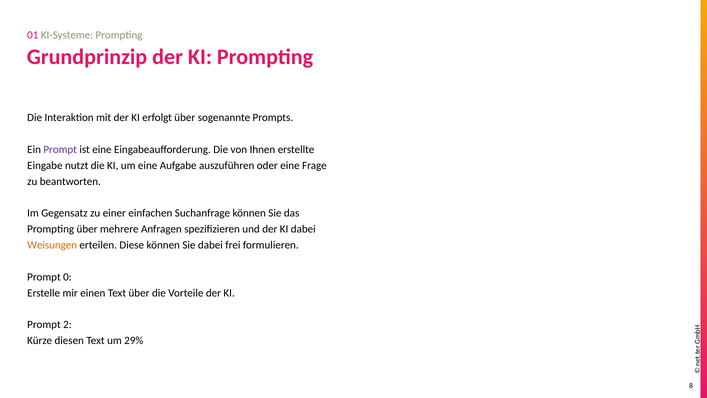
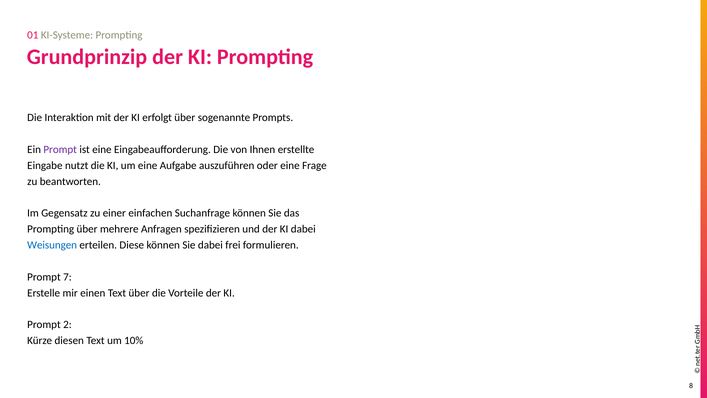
Weisungen colour: orange -> blue
0: 0 -> 7
29%: 29% -> 10%
